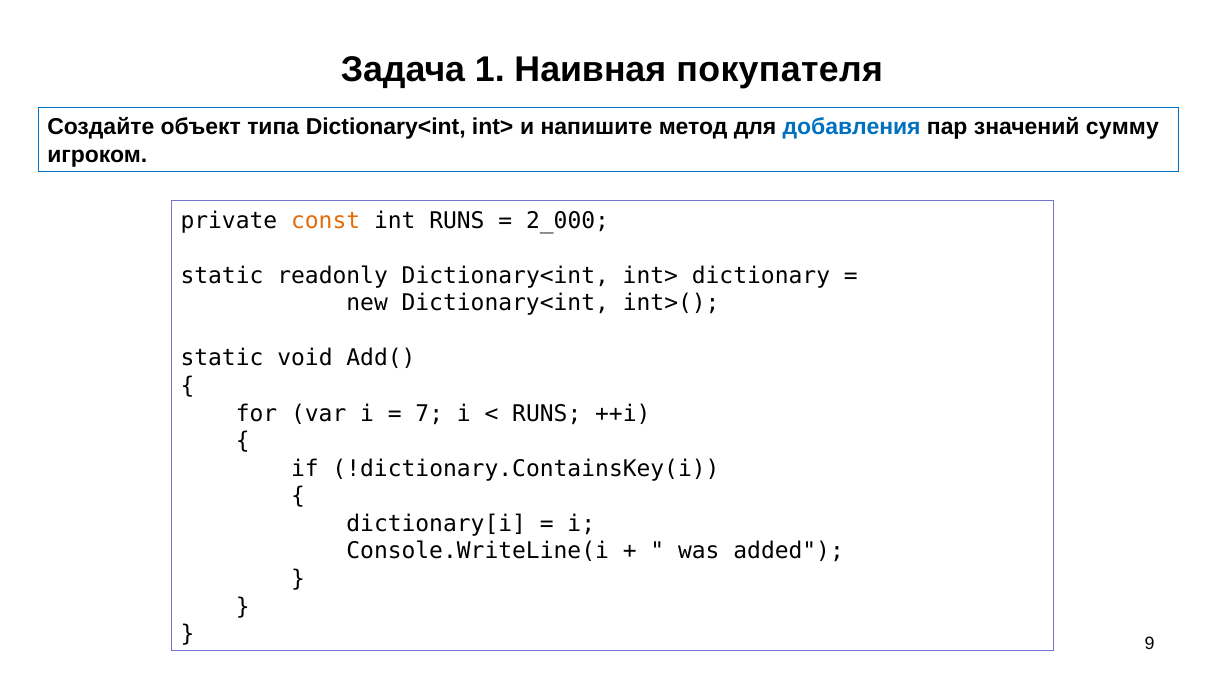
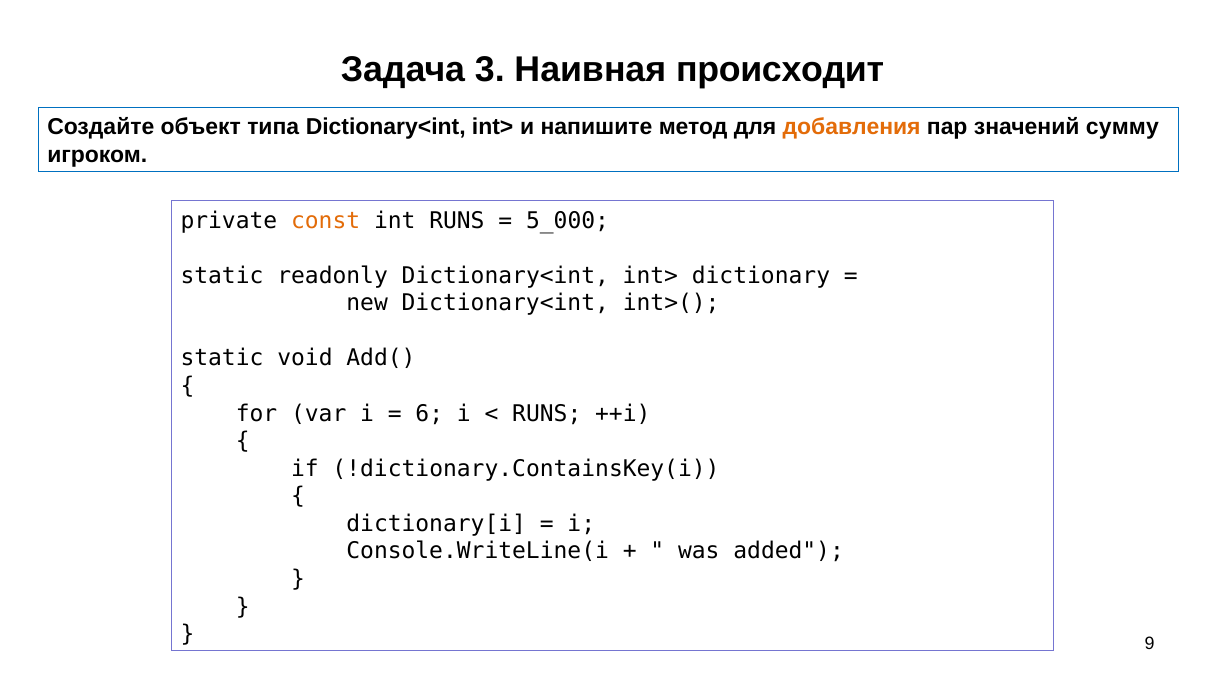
1: 1 -> 3
покупателя: покупателя -> происходит
добавления colour: blue -> orange
2_000: 2_000 -> 5_000
7: 7 -> 6
